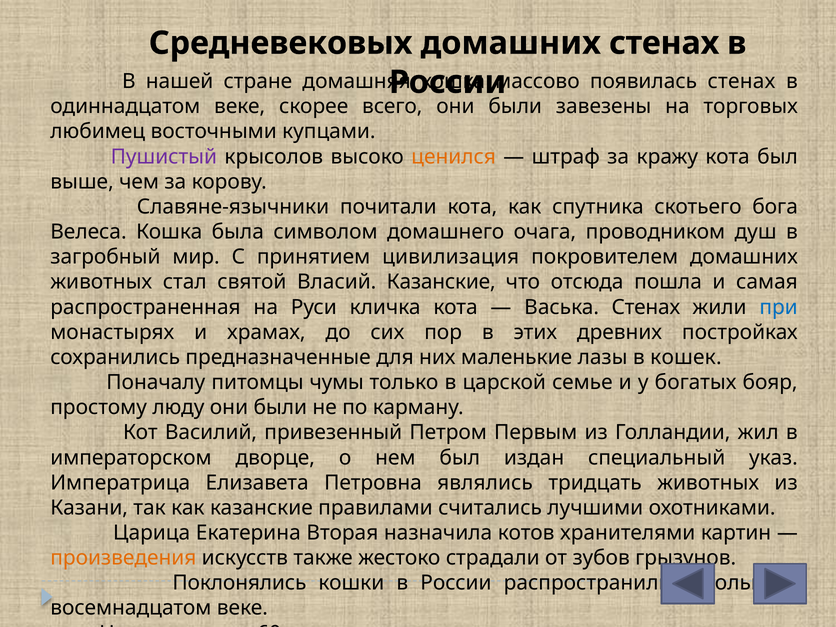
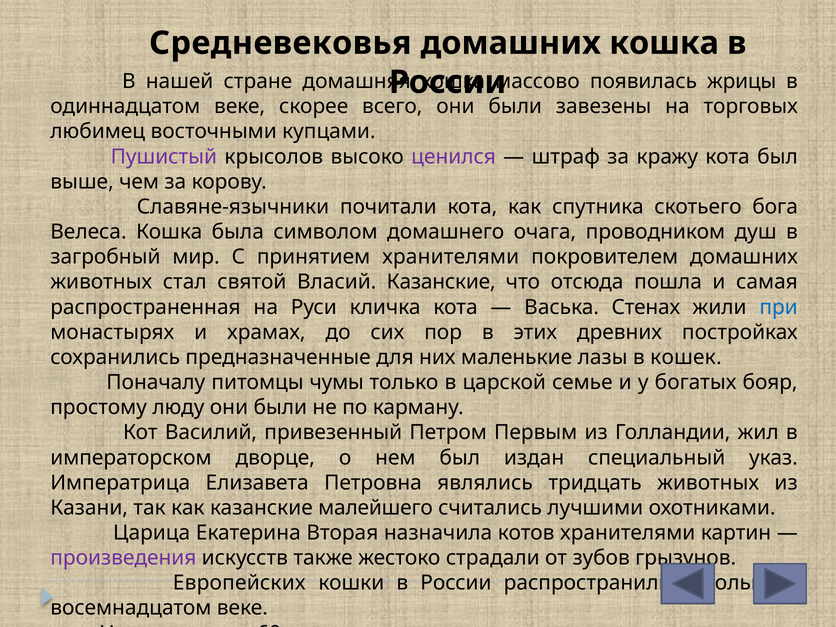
Средневековых: Средневековых -> Средневековья
домашних стенах: стенах -> кошка
появилась стенах: стенах -> жрицы
ценился colour: orange -> purple
принятием цивилизация: цивилизация -> хранителями
правилами: правилами -> малейшего
произведения colour: orange -> purple
Поклонялись: Поклонялись -> Европейских
